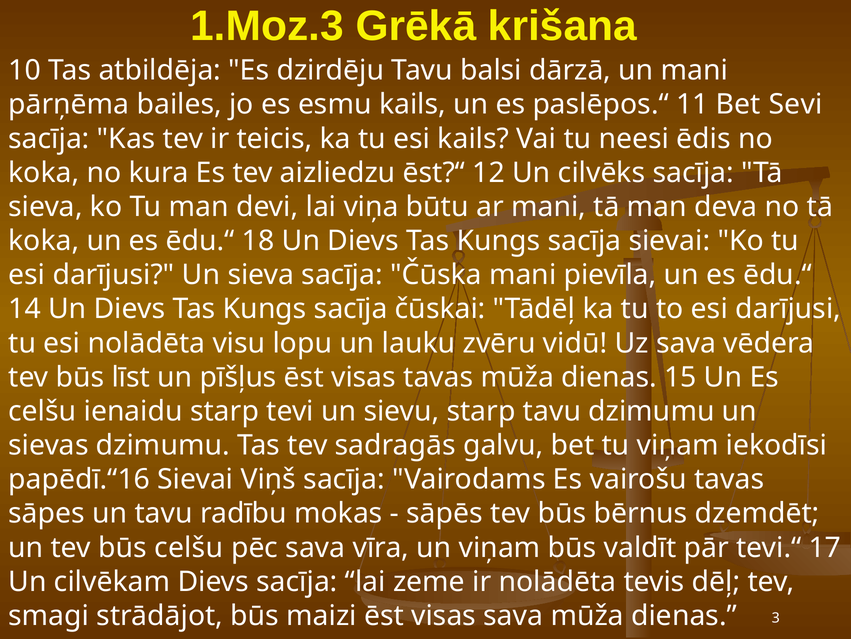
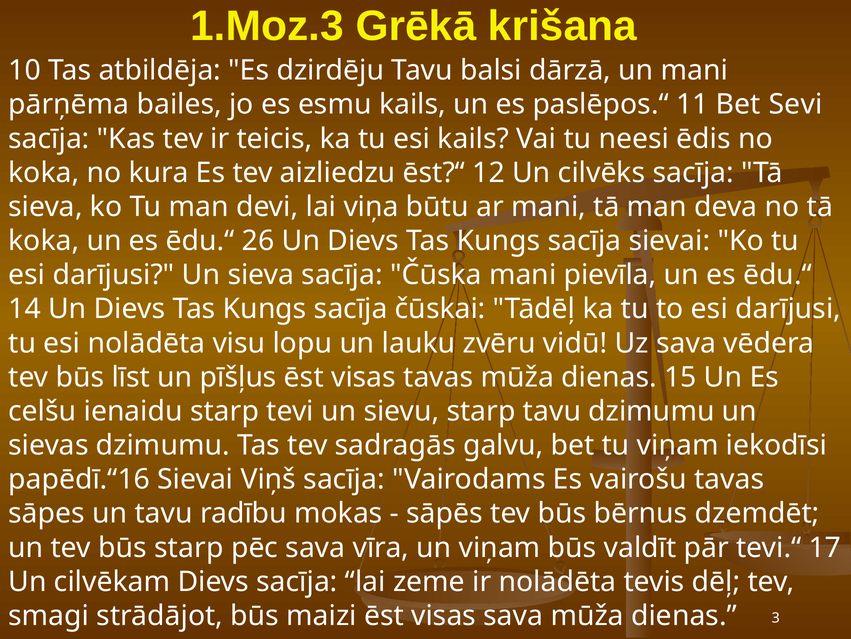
18: 18 -> 26
būs celšu: celšu -> starp
